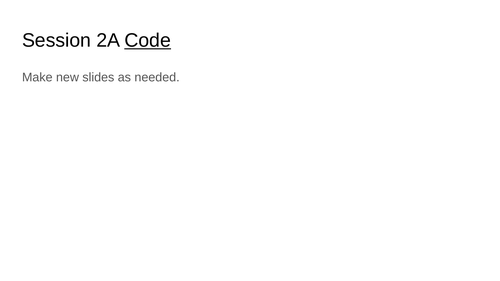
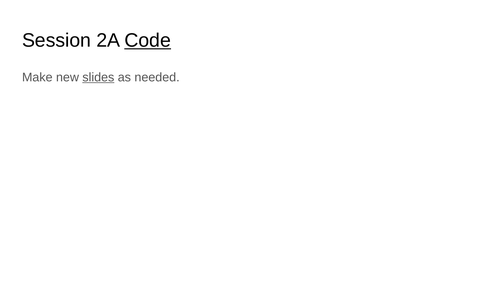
slides underline: none -> present
